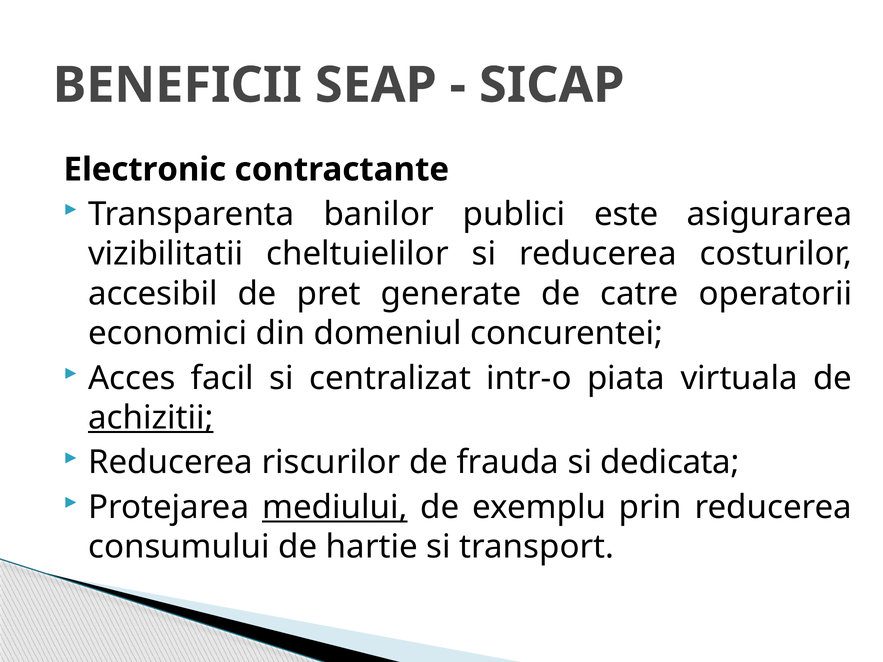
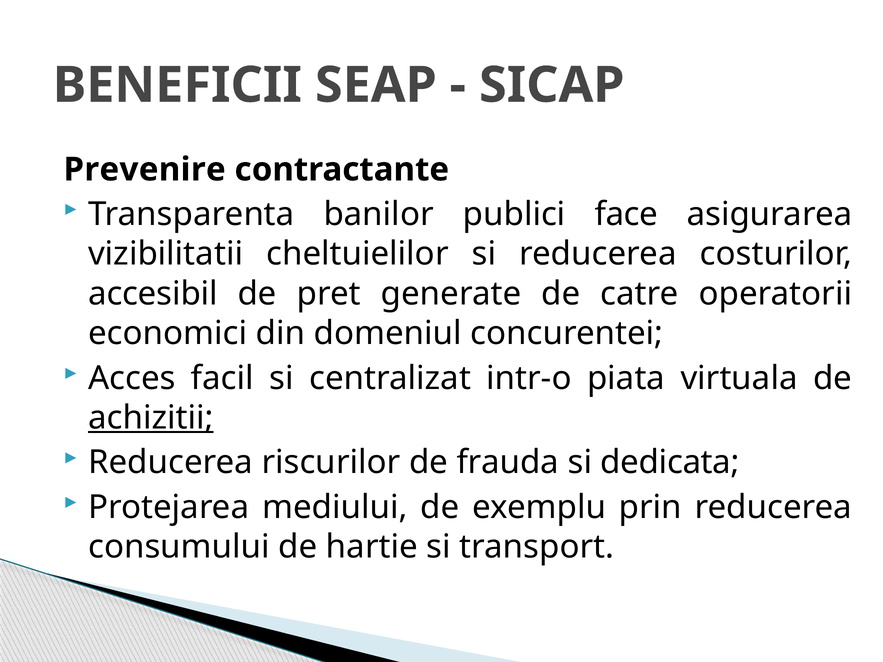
Electronic: Electronic -> Prevenire
este: este -> face
mediului underline: present -> none
